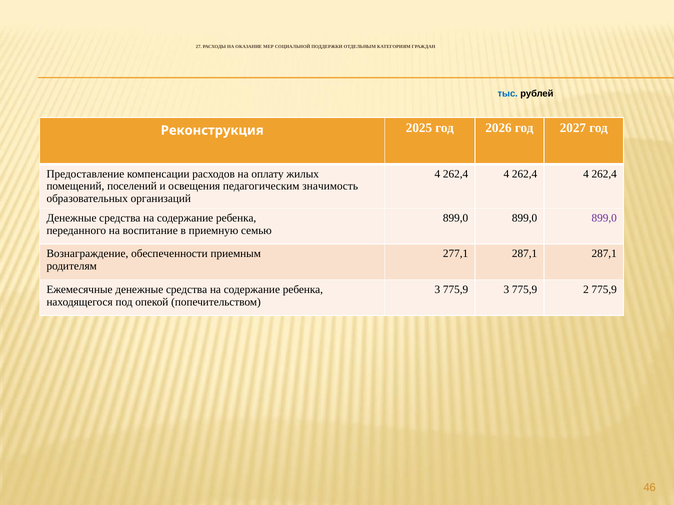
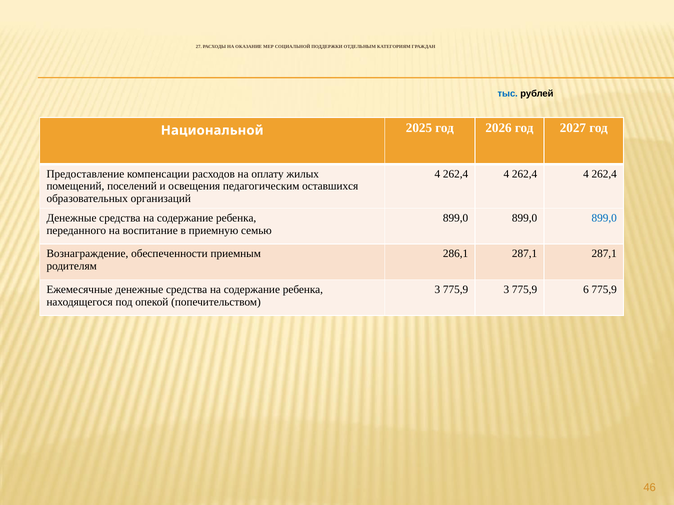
Реконструкция: Реконструкция -> Национальной
значимость: значимость -> оставшихся
899,0 at (604, 218) colour: purple -> blue
277,1: 277,1 -> 286,1
2: 2 -> 6
